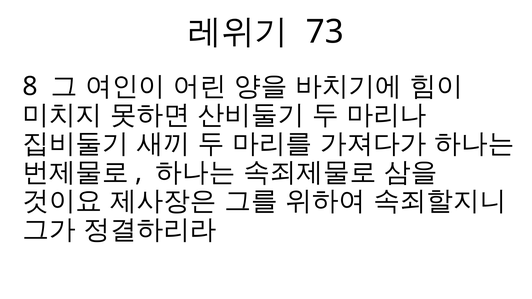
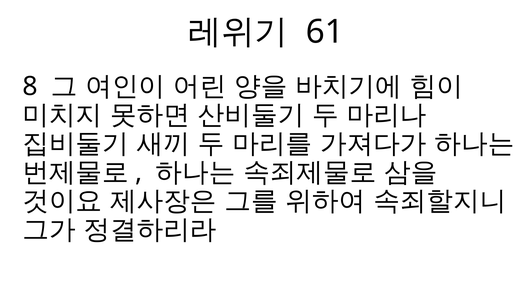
73: 73 -> 61
